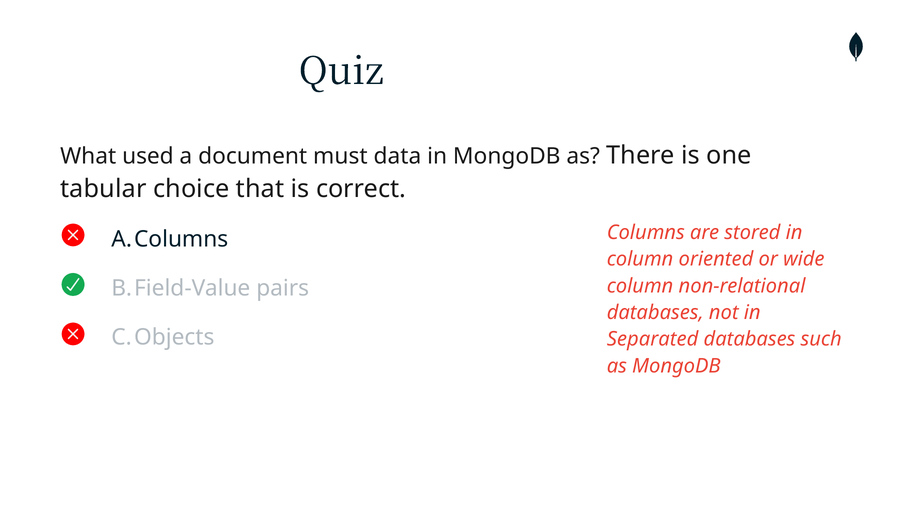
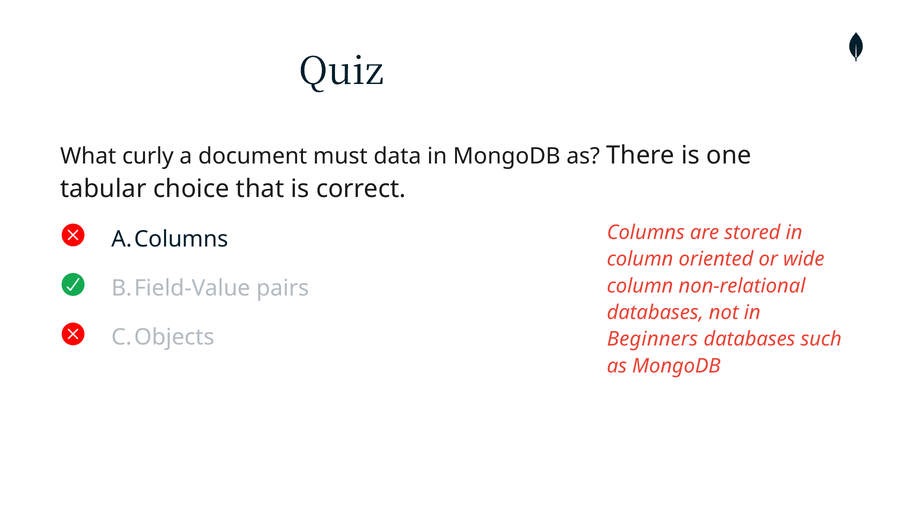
used: used -> curly
Separated: Separated -> Beginners
